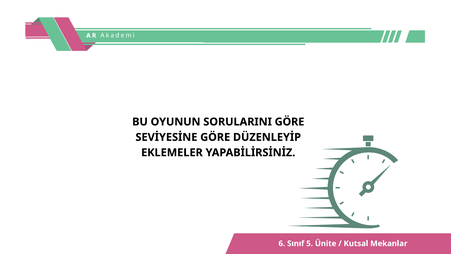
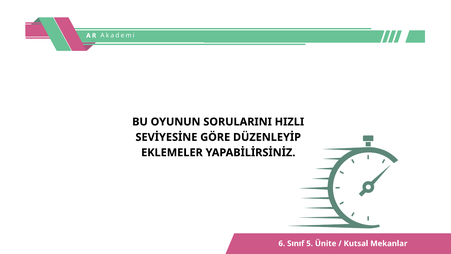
SORULARINI GÖRE: GÖRE -> HIZLI
